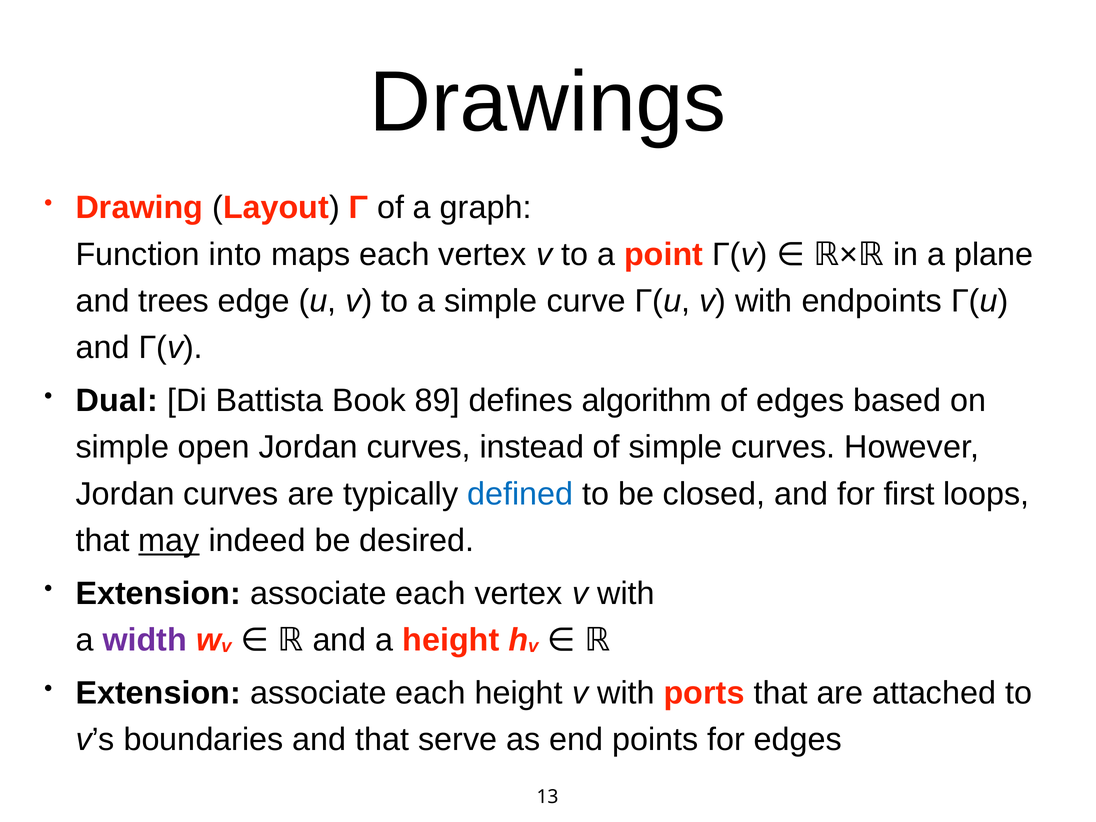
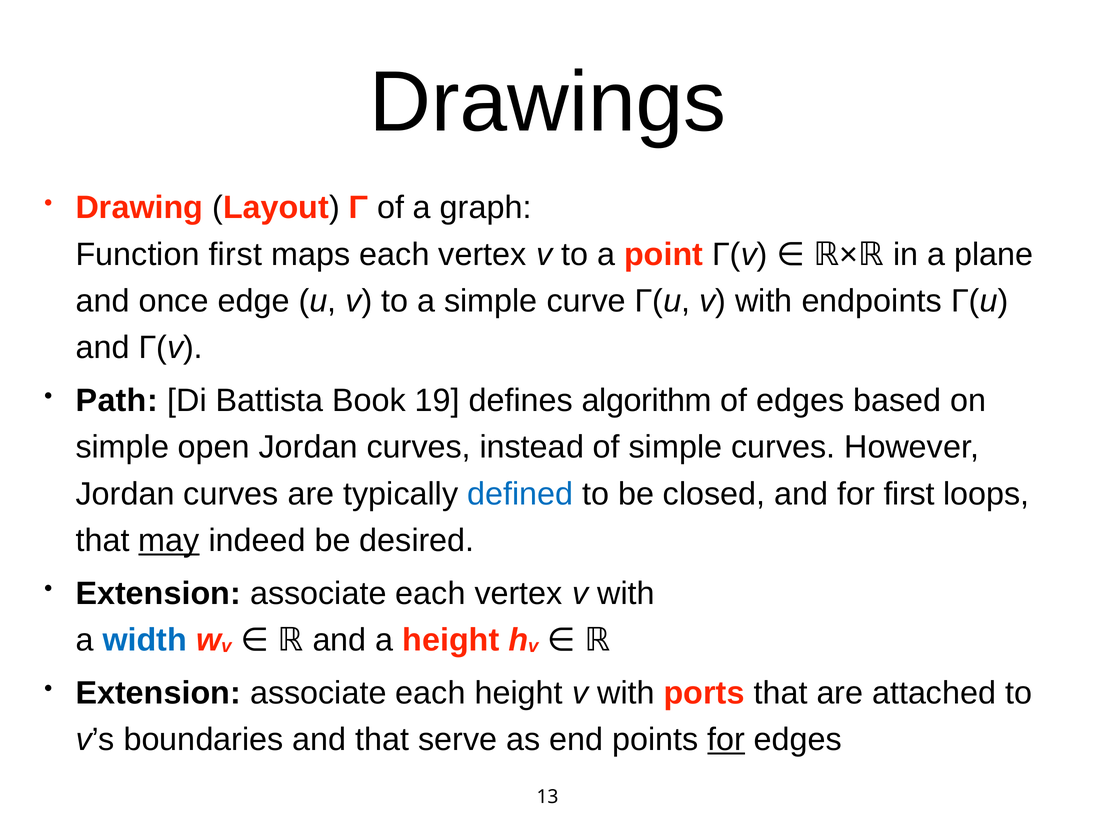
Function into: into -> first
trees: trees -> once
Dual: Dual -> Path
89: 89 -> 19
width colour: purple -> blue
for at (726, 740) underline: none -> present
